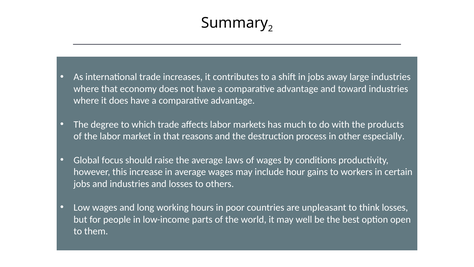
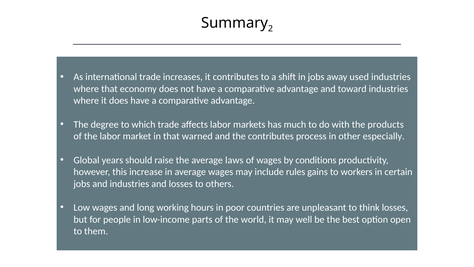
large: large -> used
reasons: reasons -> warned
the destruction: destruction -> contributes
focus: focus -> years
hour: hour -> rules
